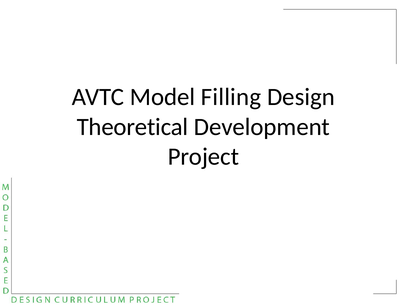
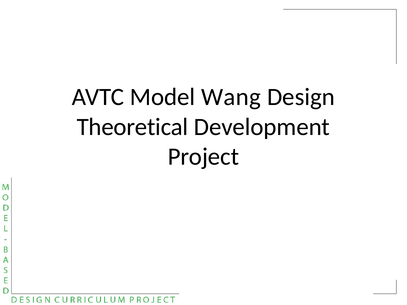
Filling: Filling -> Wang
